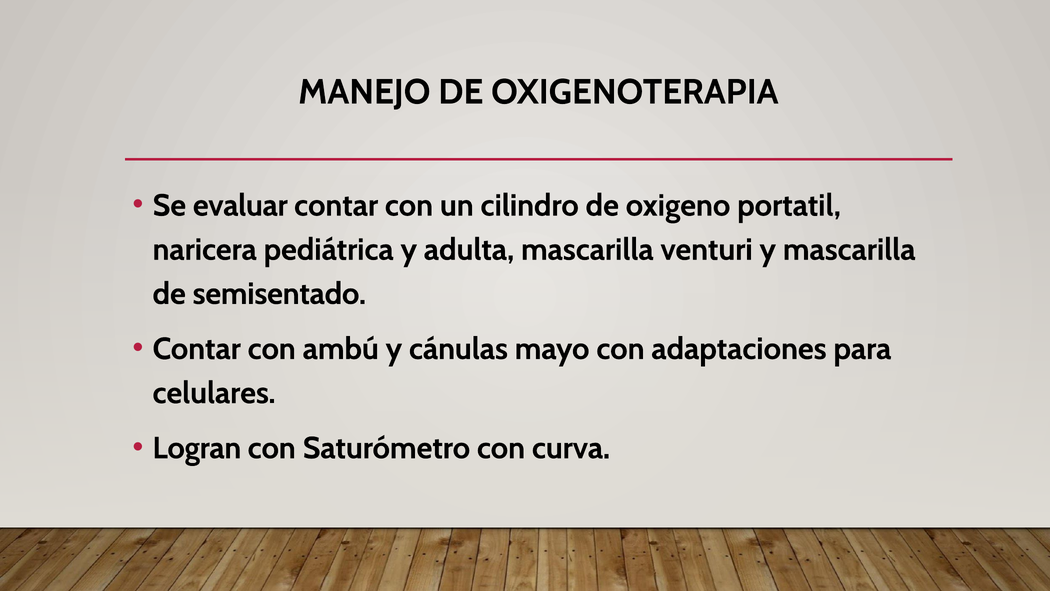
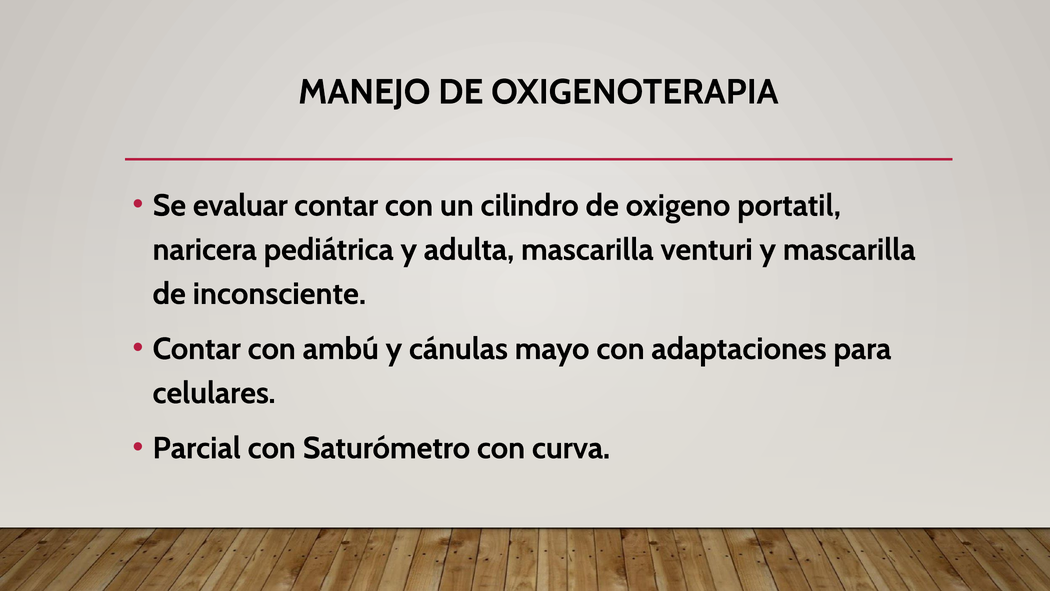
semisentado: semisentado -> inconsciente
Logran: Logran -> Parcial
